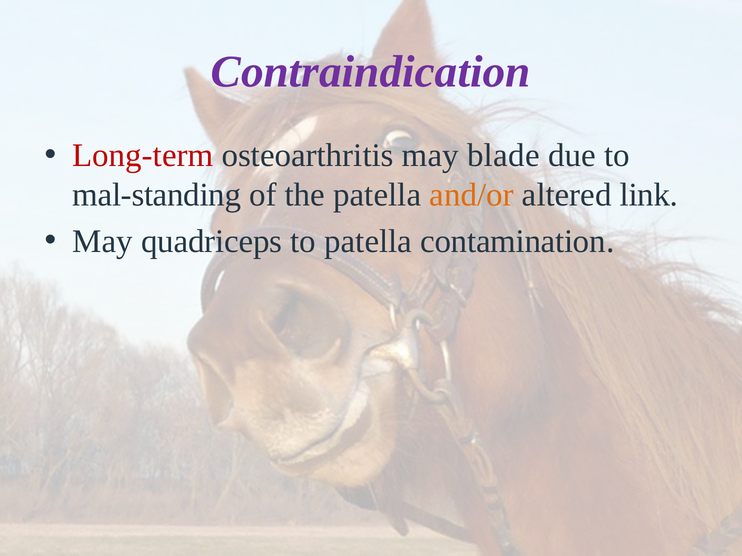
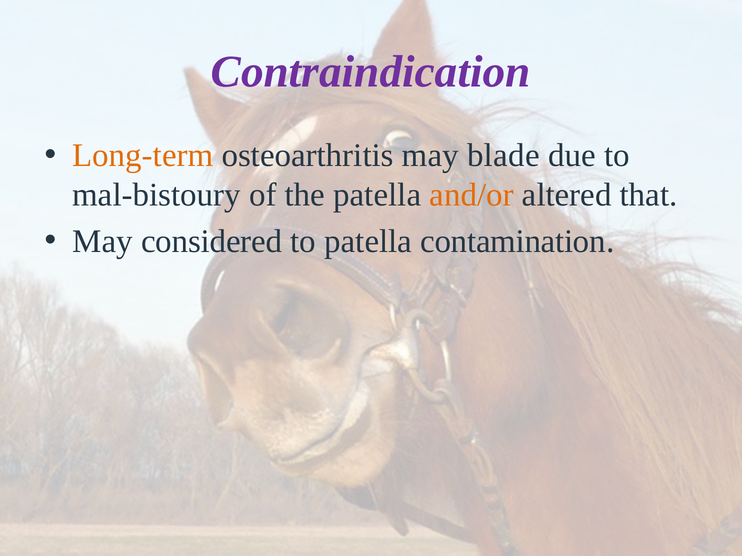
Long-term colour: red -> orange
mal-standing: mal-standing -> mal-bistoury
link: link -> that
quadriceps: quadriceps -> considered
